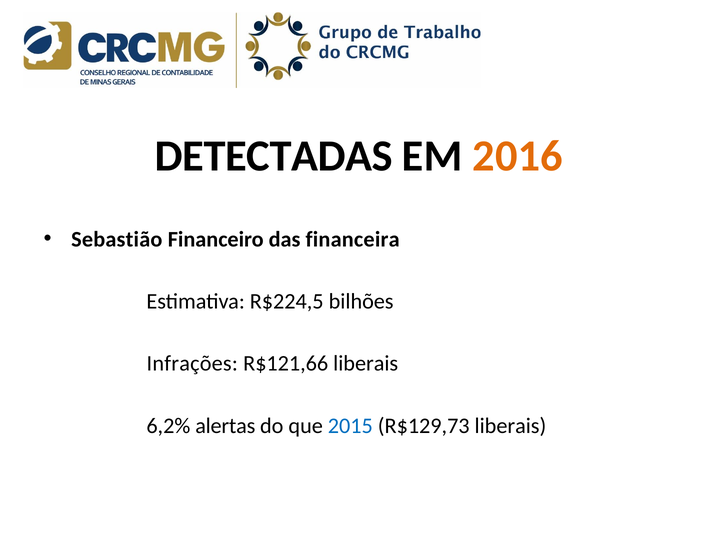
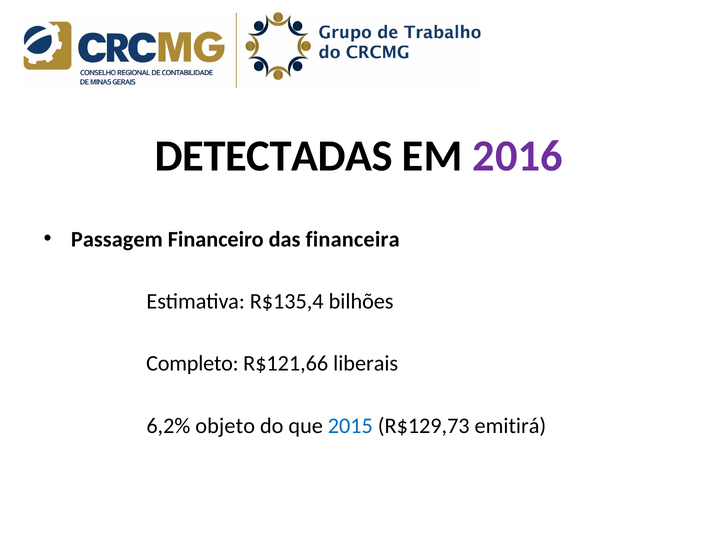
2016 colour: orange -> purple
Sebastião: Sebastião -> Passagem
R$224,5: R$224,5 -> R$135,4
Infrações: Infrações -> Completo
alertas: alertas -> objeto
R$129,73 liberais: liberais -> emitirá
